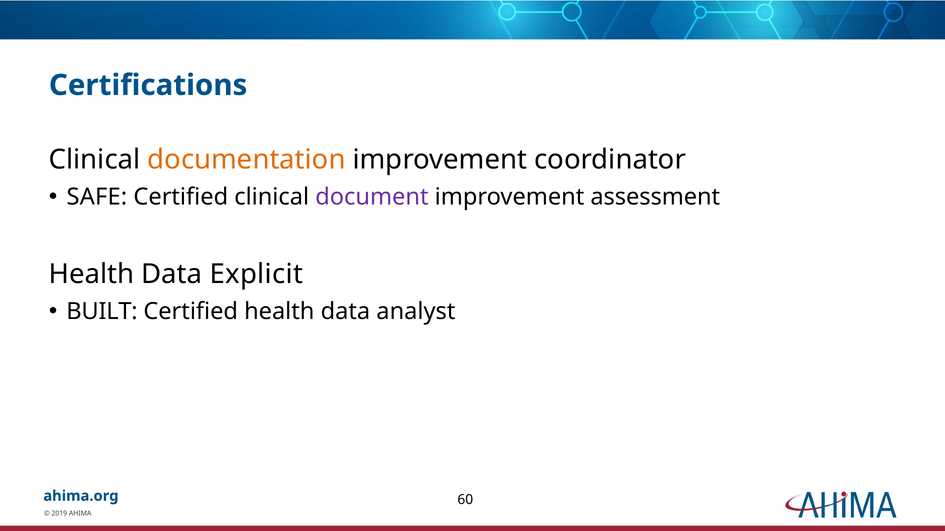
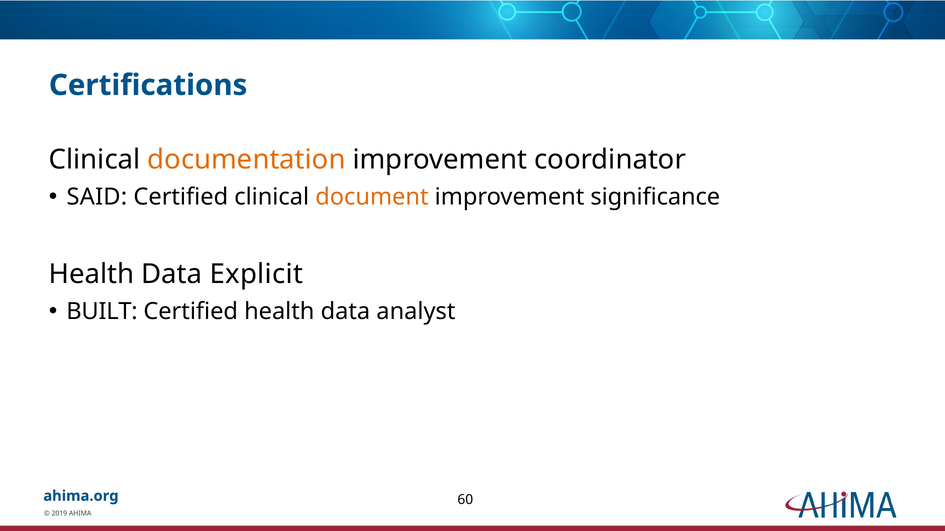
SAFE: SAFE -> SAID
document colour: purple -> orange
assessment: assessment -> significance
